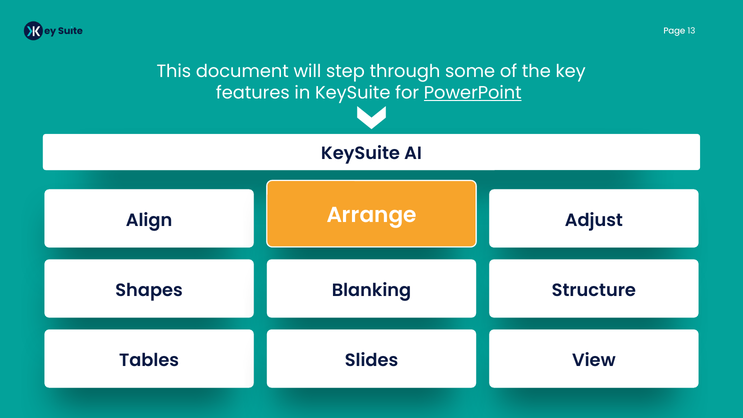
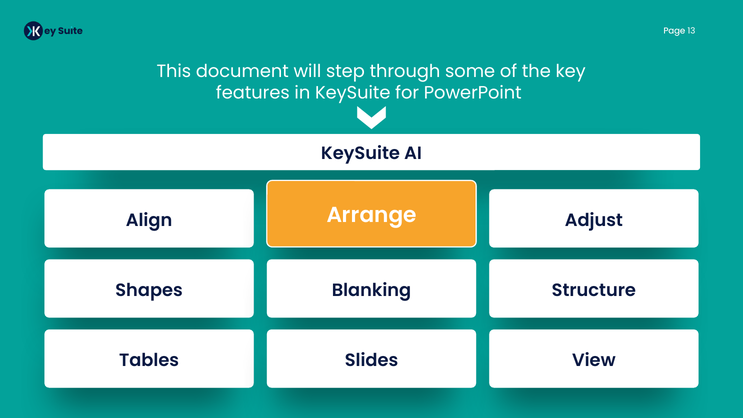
PowerPoint underline: present -> none
